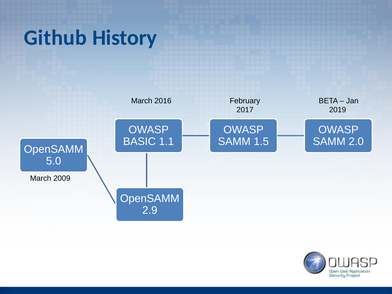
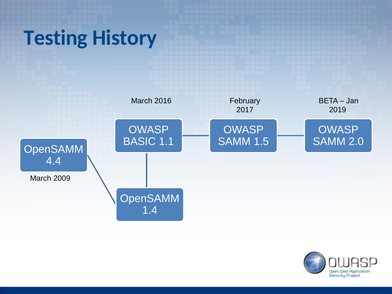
Github: Github -> Testing
5.0: 5.0 -> 4.4
2.9: 2.9 -> 1.4
